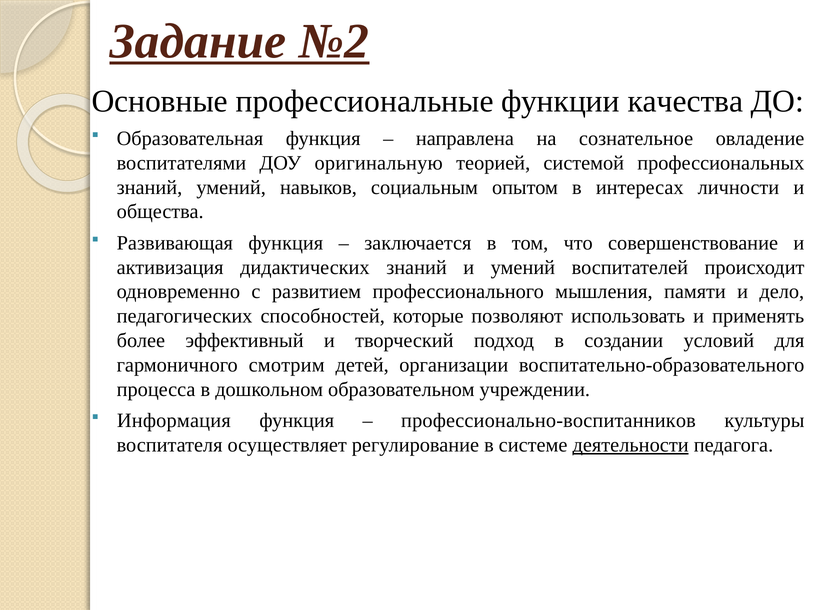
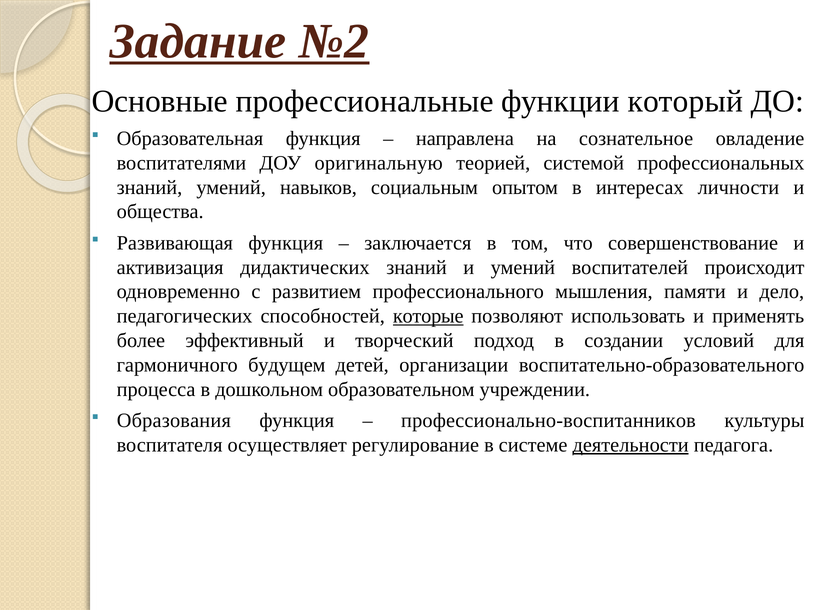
качества: качества -> который
которые underline: none -> present
смотрим: смотрим -> будущем
Информация: Информация -> Образования
